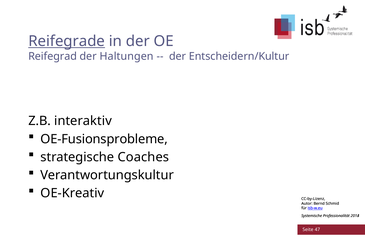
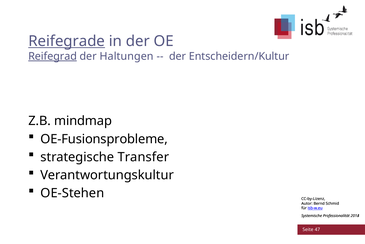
Reifegrad underline: none -> present
interaktiv: interaktiv -> mindmap
Coaches: Coaches -> Transfer
OE-Kreativ: OE-Kreativ -> OE-Stehen
